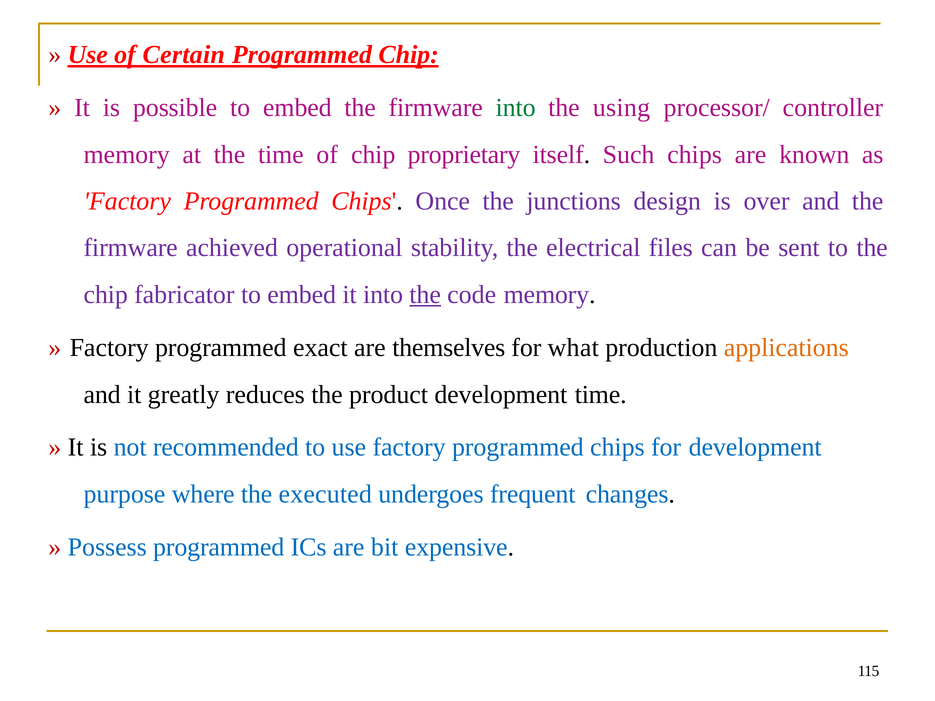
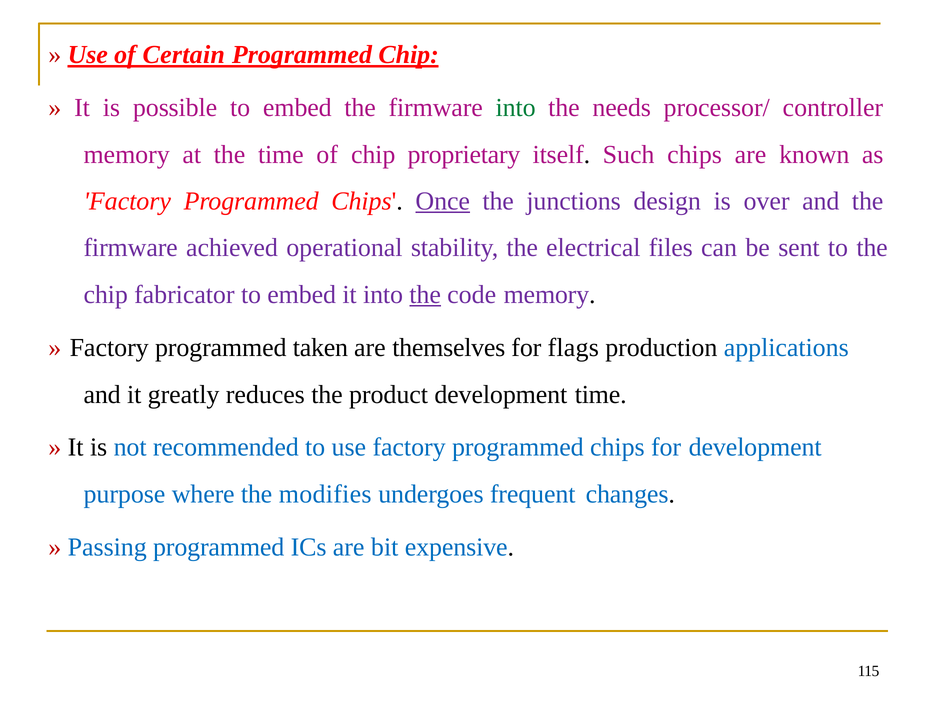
using: using -> needs
Once underline: none -> present
exact: exact -> taken
what: what -> flags
applications colour: orange -> blue
executed: executed -> modifies
Possess: Possess -> Passing
